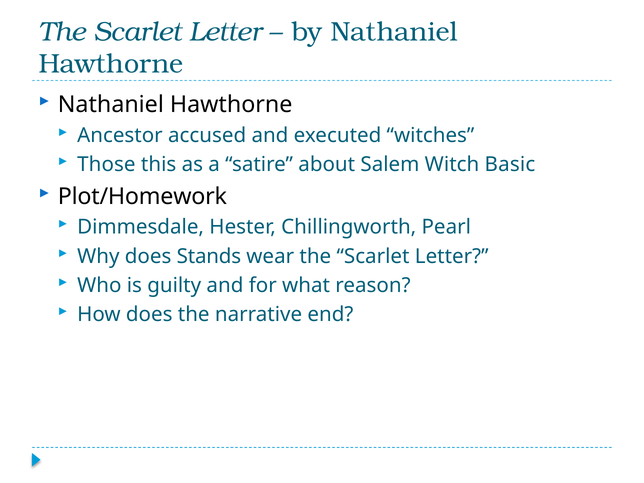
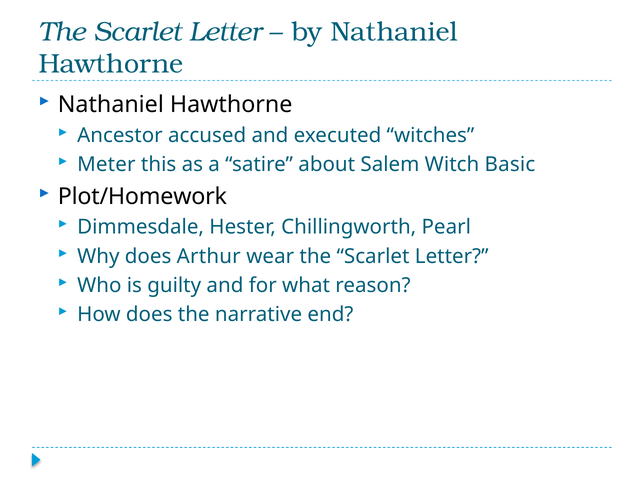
Those: Those -> Meter
Stands: Stands -> Arthur
